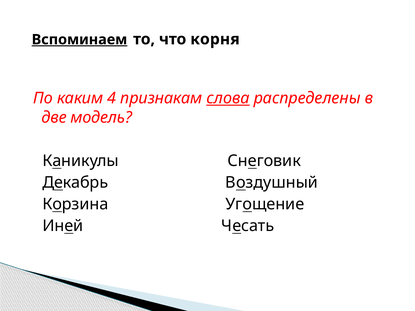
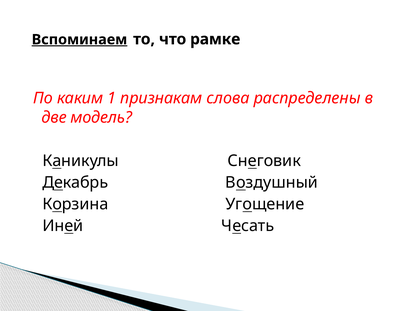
корня: корня -> рамке
4: 4 -> 1
слова underline: present -> none
